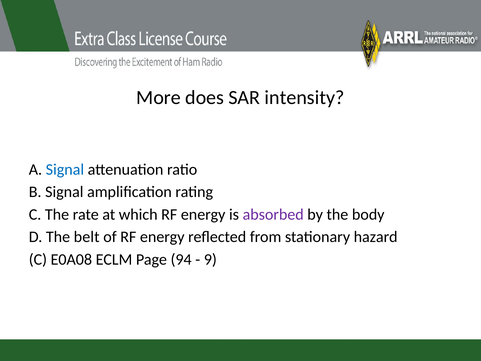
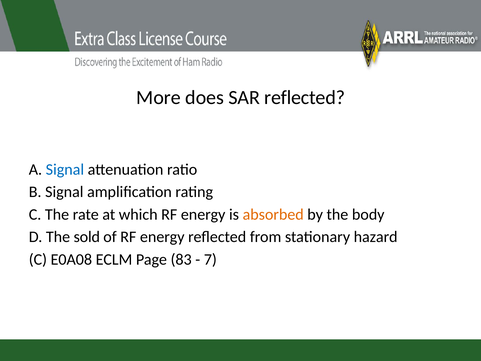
SAR intensity: intensity -> reflected
absorbed colour: purple -> orange
belt: belt -> sold
94: 94 -> 83
9: 9 -> 7
